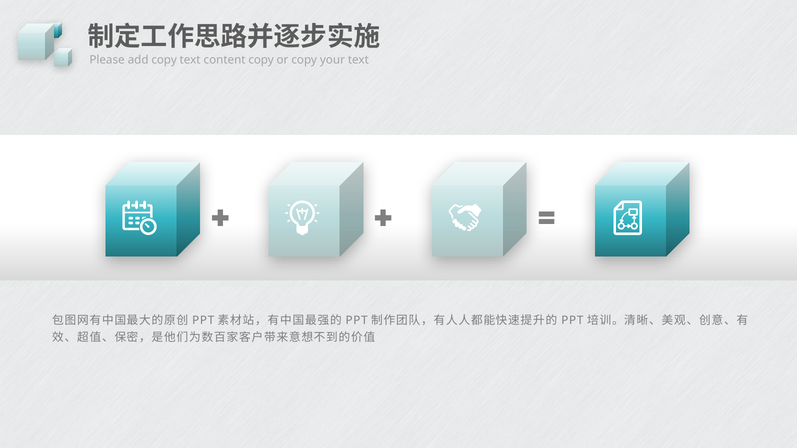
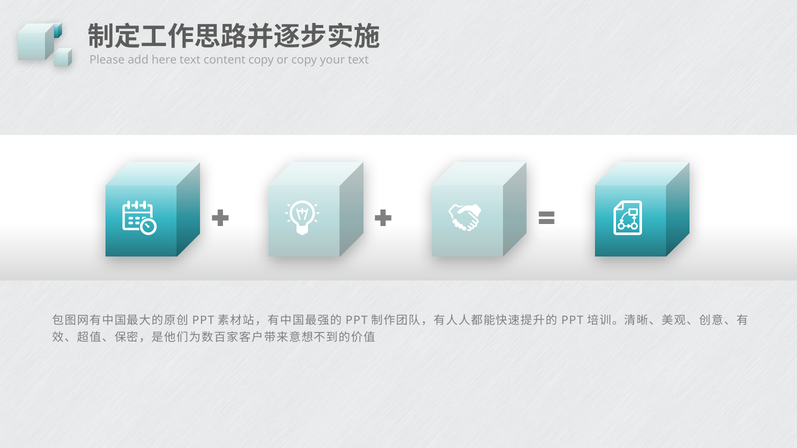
add copy: copy -> here
